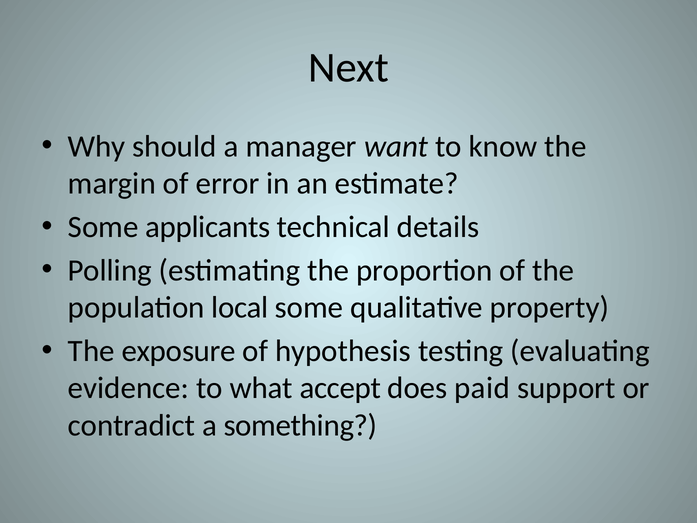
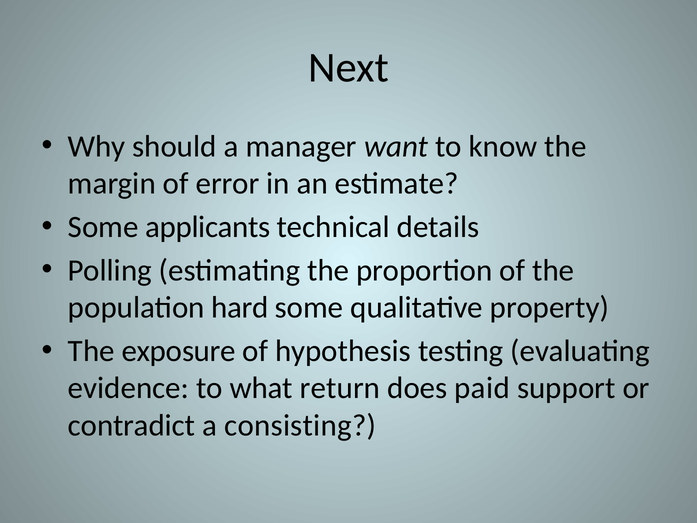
local: local -> hard
accept: accept -> return
something: something -> consisting
